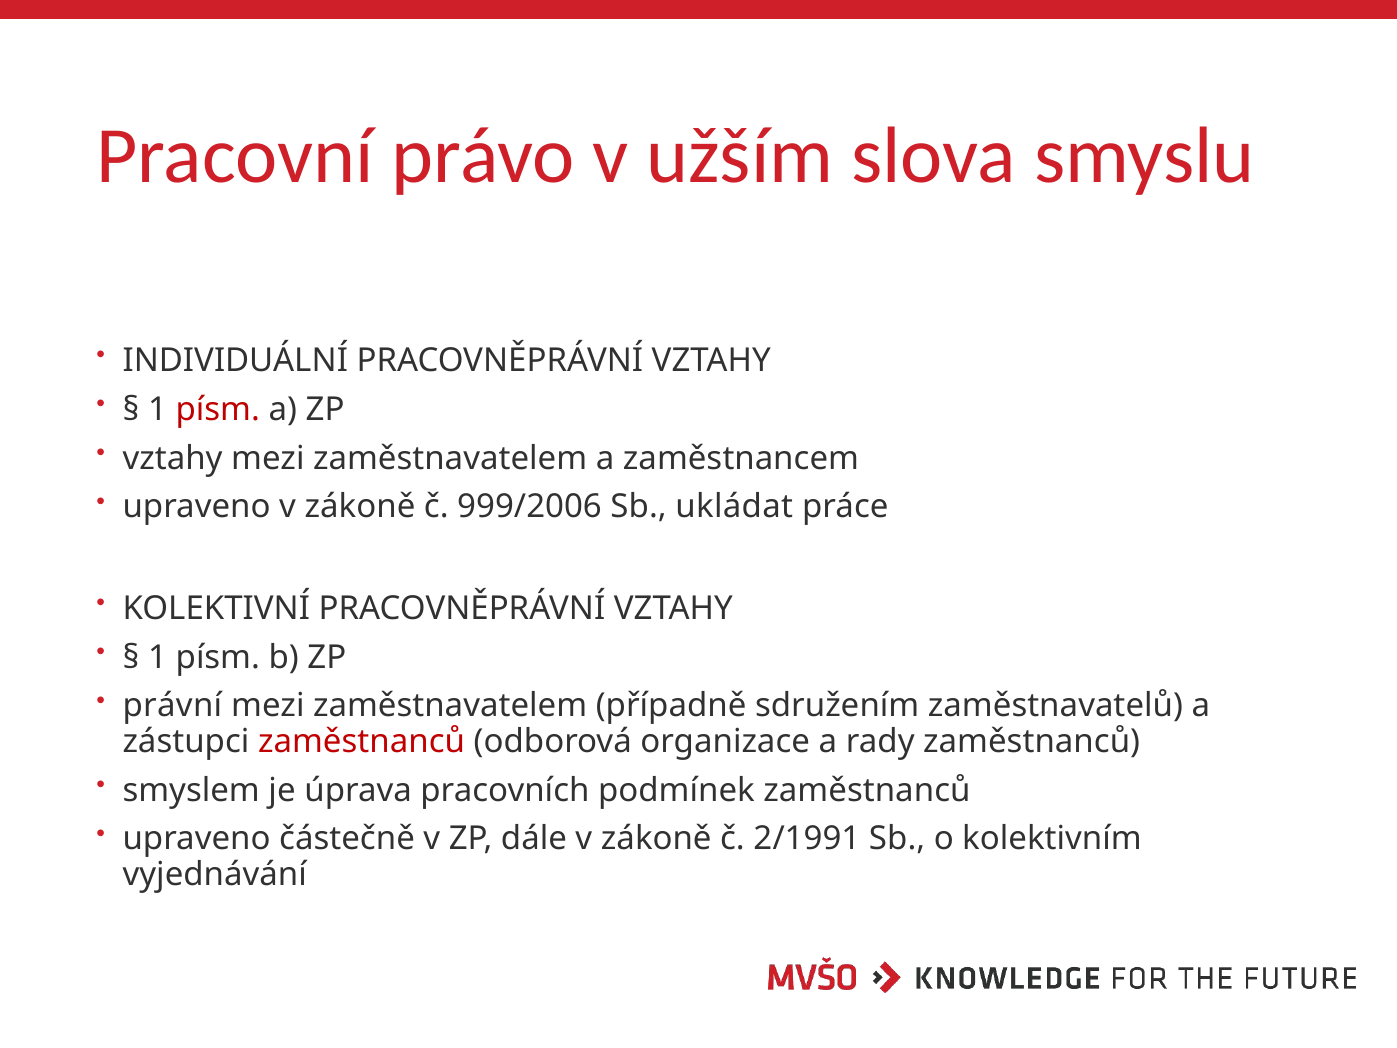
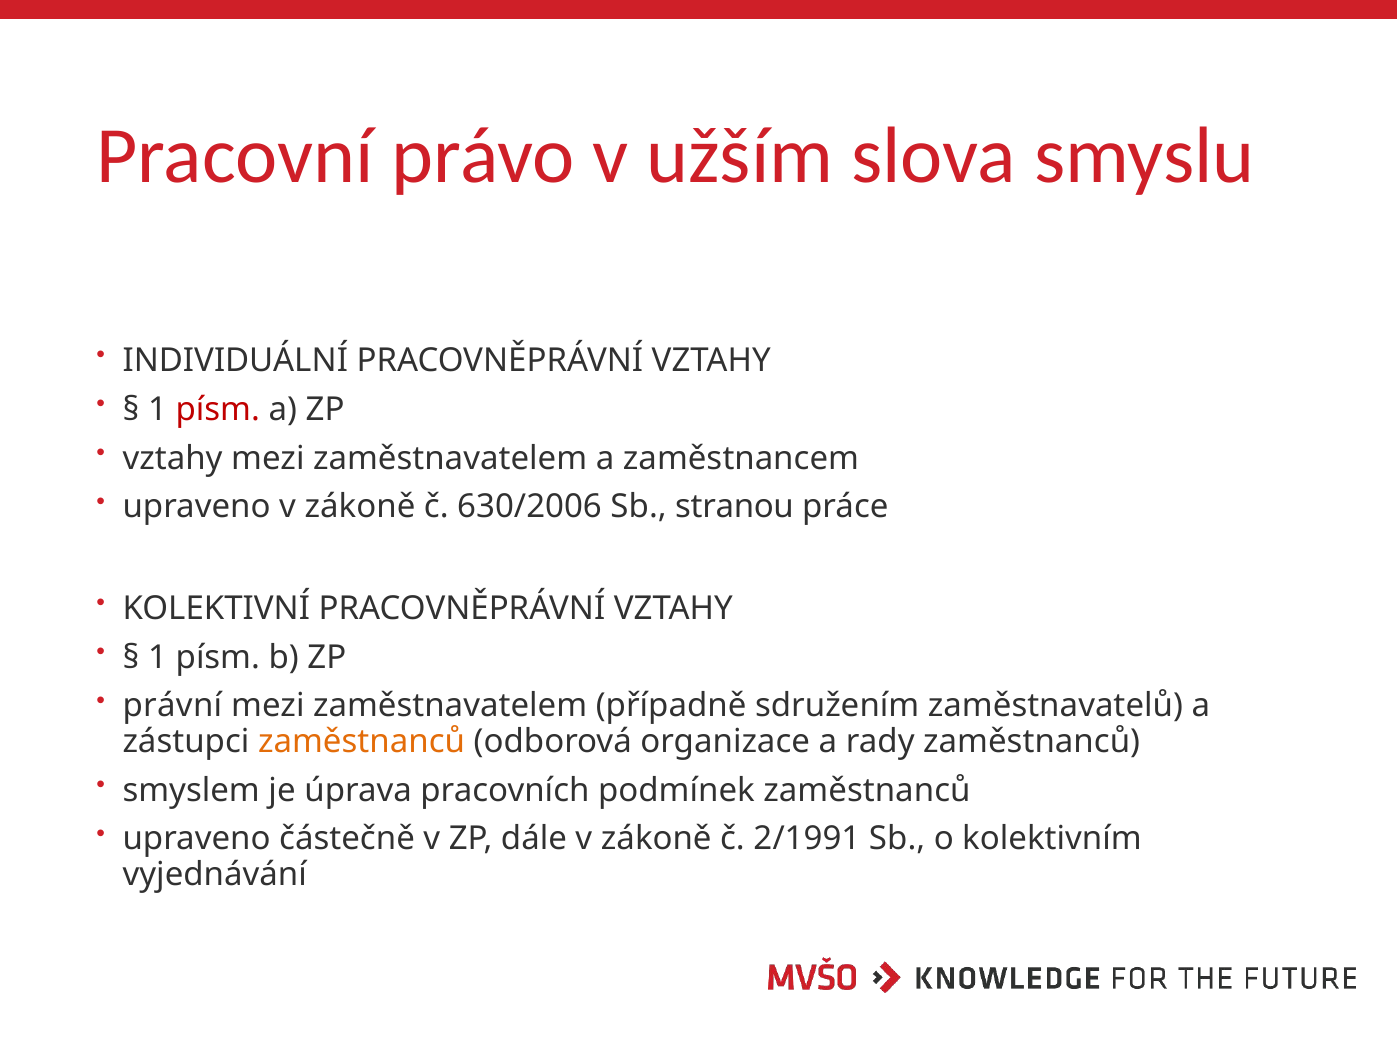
999/2006: 999/2006 -> 630/2006
ukládat: ukládat -> stranou
zaměstnanců at (362, 741) colour: red -> orange
